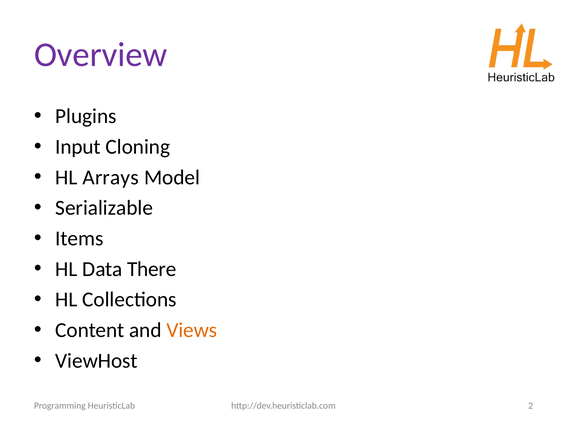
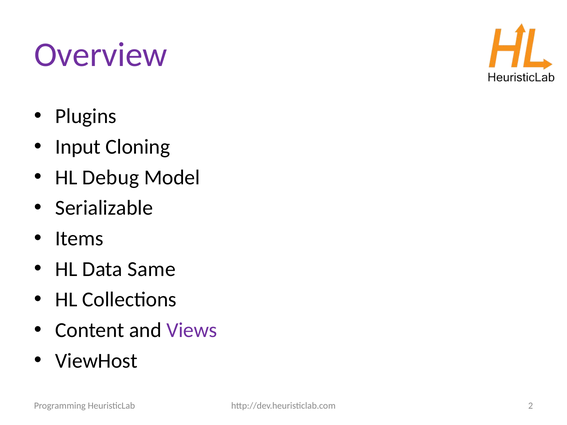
Arrays: Arrays -> Debug
There: There -> Same
Views colour: orange -> purple
